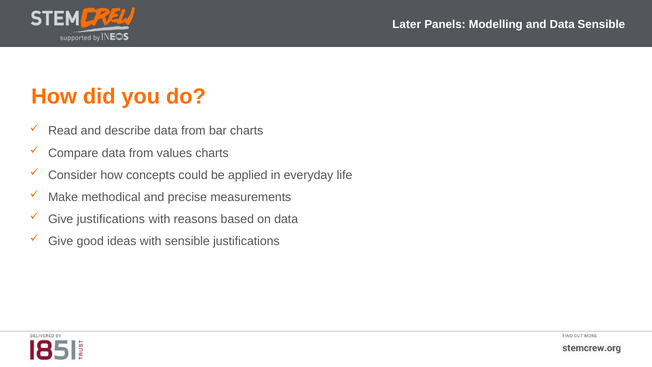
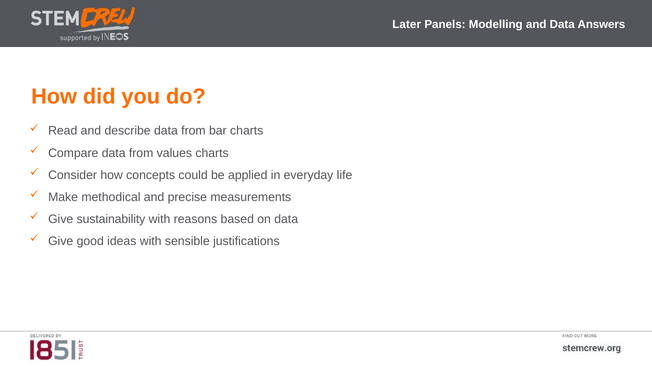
Data Sensible: Sensible -> Answers
Give justifications: justifications -> sustainability
